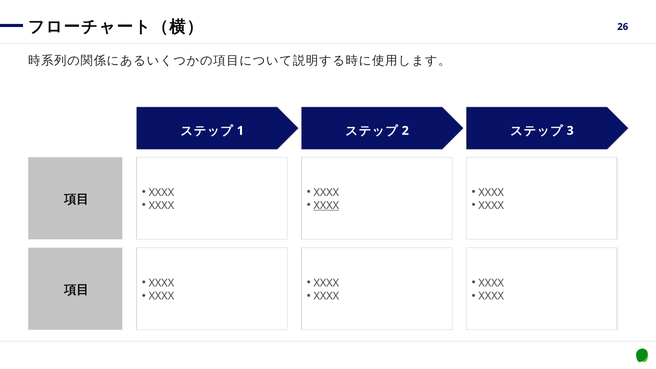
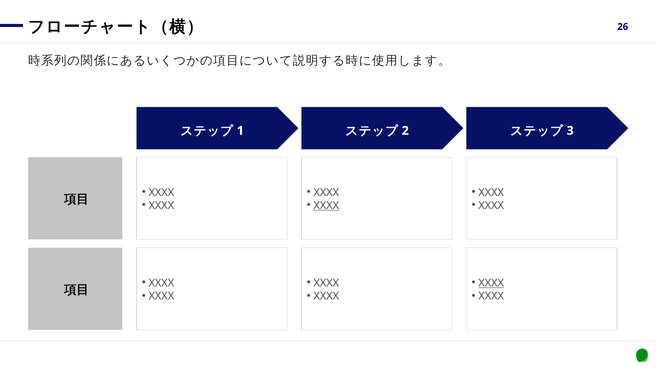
XXXX at (491, 283) underline: none -> present
